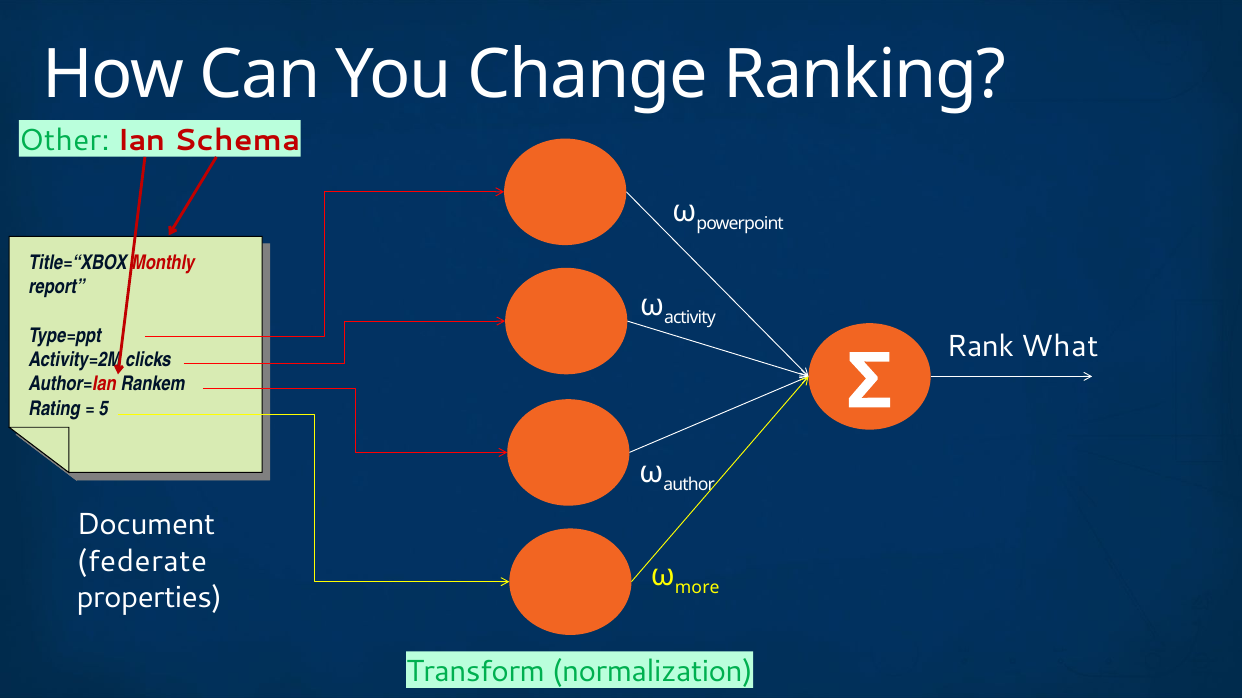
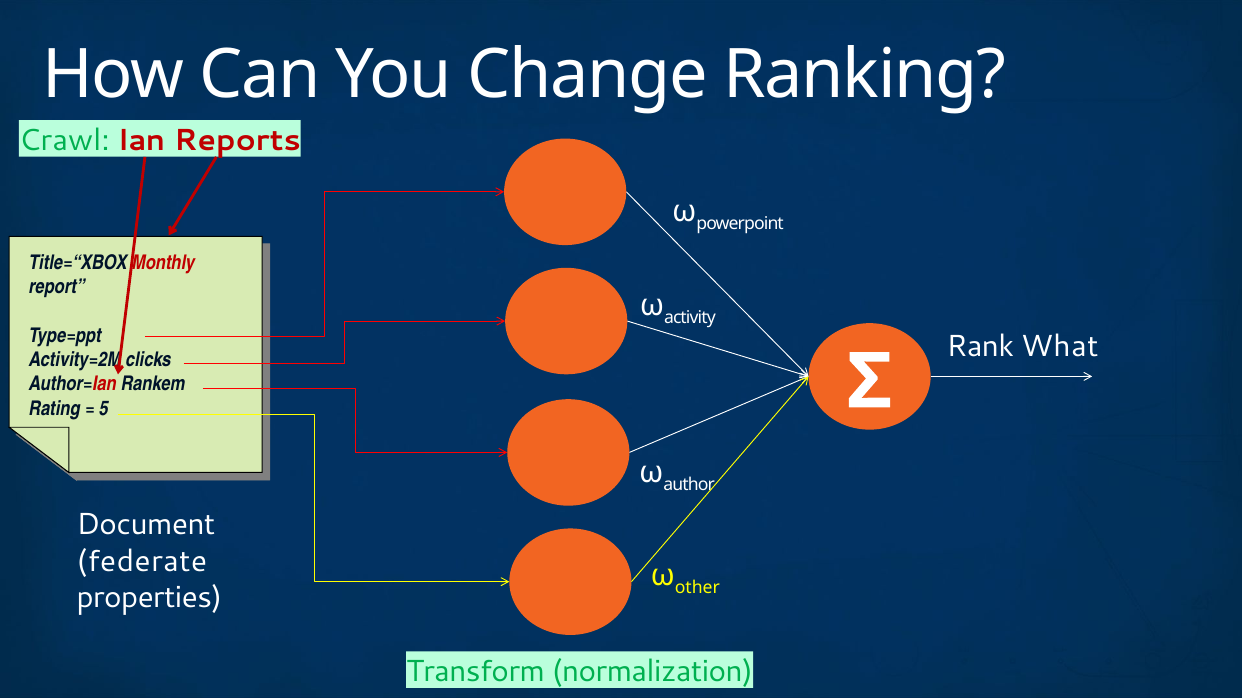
Other: Other -> Crawl
Schema: Schema -> Reports
more: more -> other
